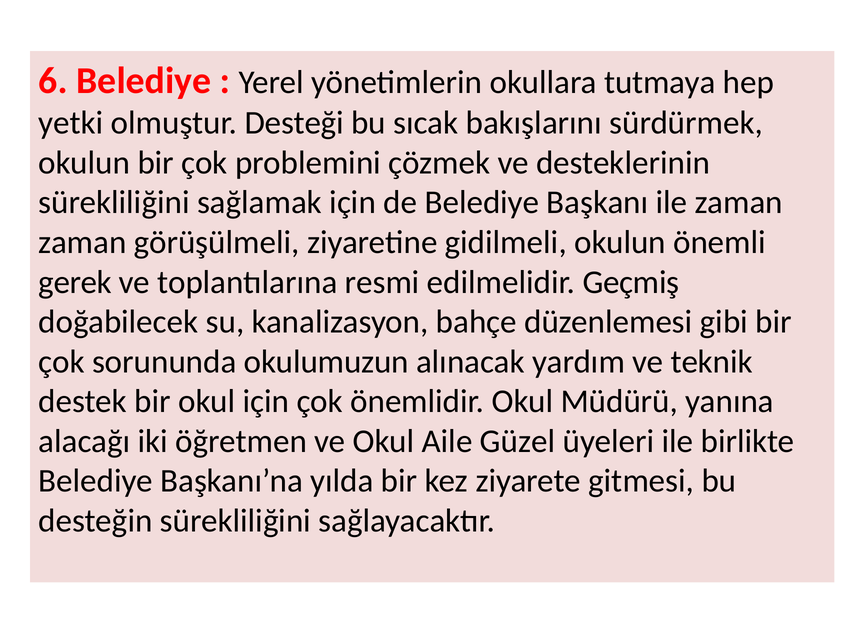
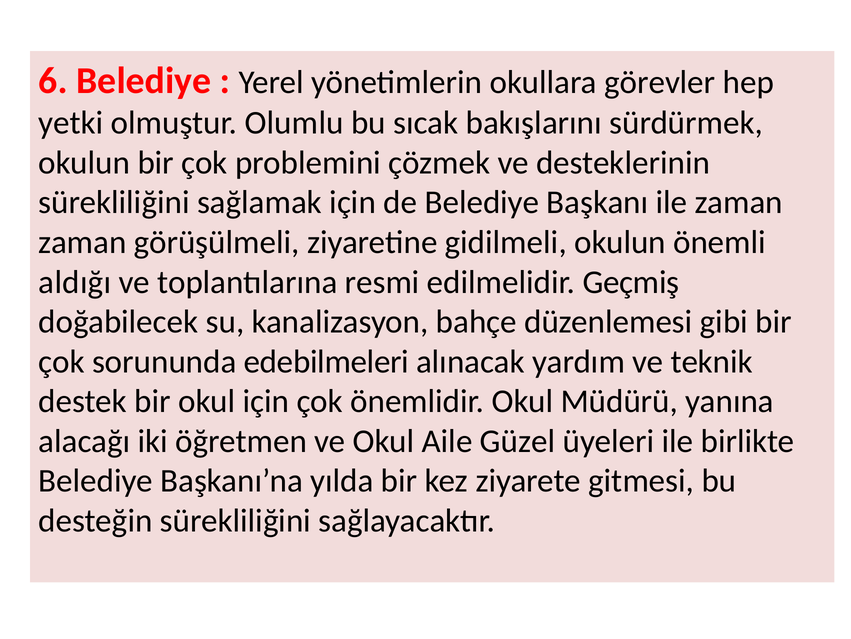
tutmaya: tutmaya -> görevler
Desteği: Desteği -> Olumlu
gerek: gerek -> aldığı
okulumuzun: okulumuzun -> edebilmeleri
